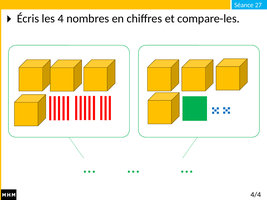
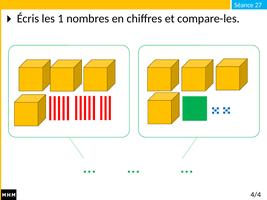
4: 4 -> 1
